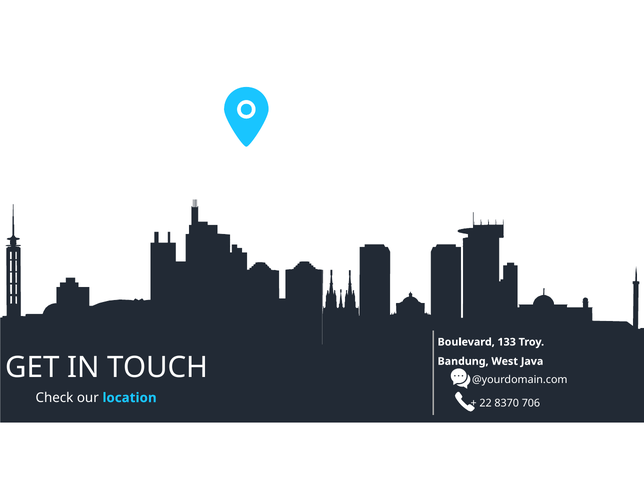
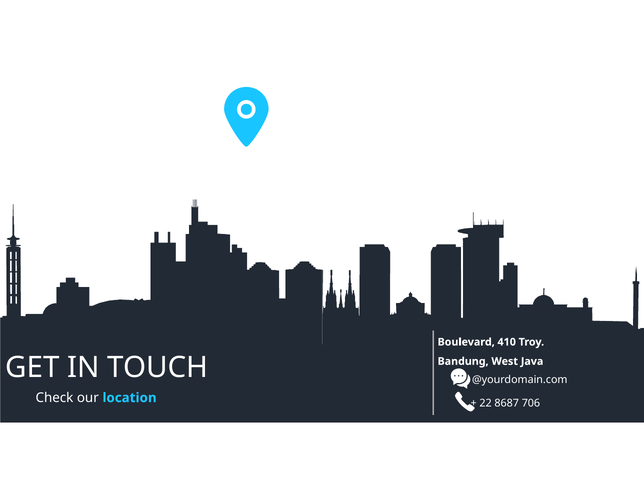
133: 133 -> 410
8370: 8370 -> 8687
